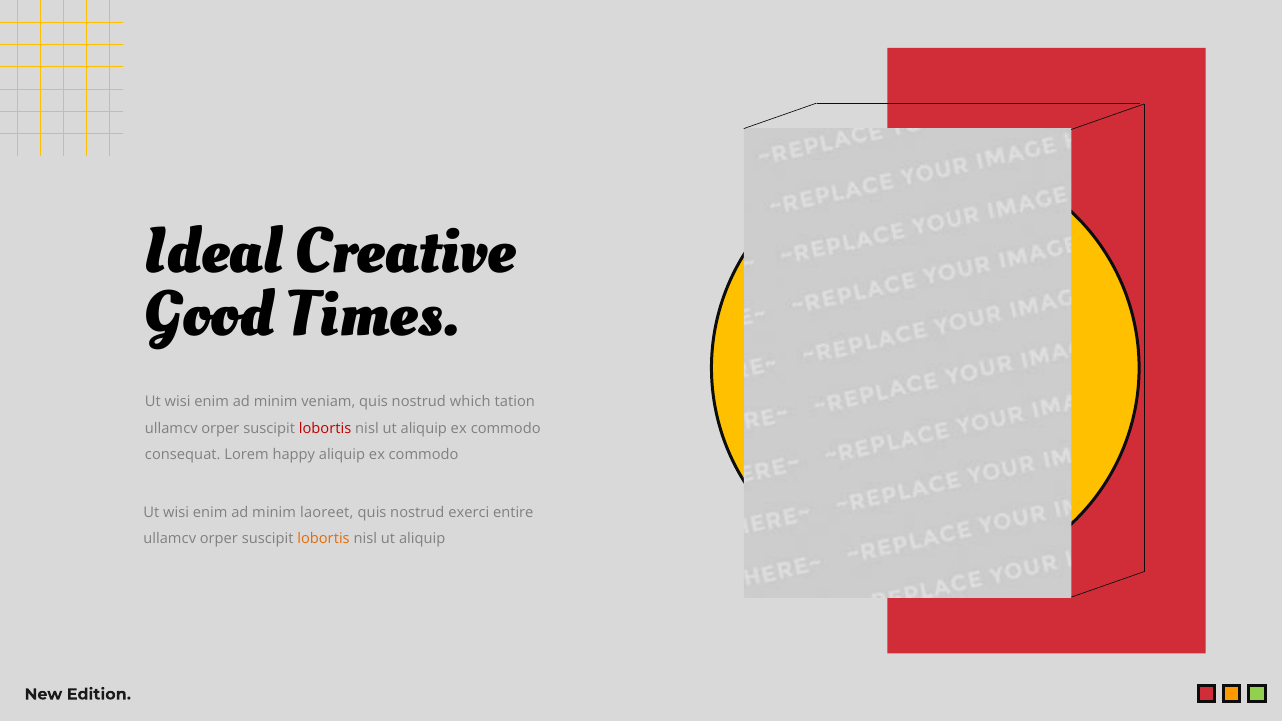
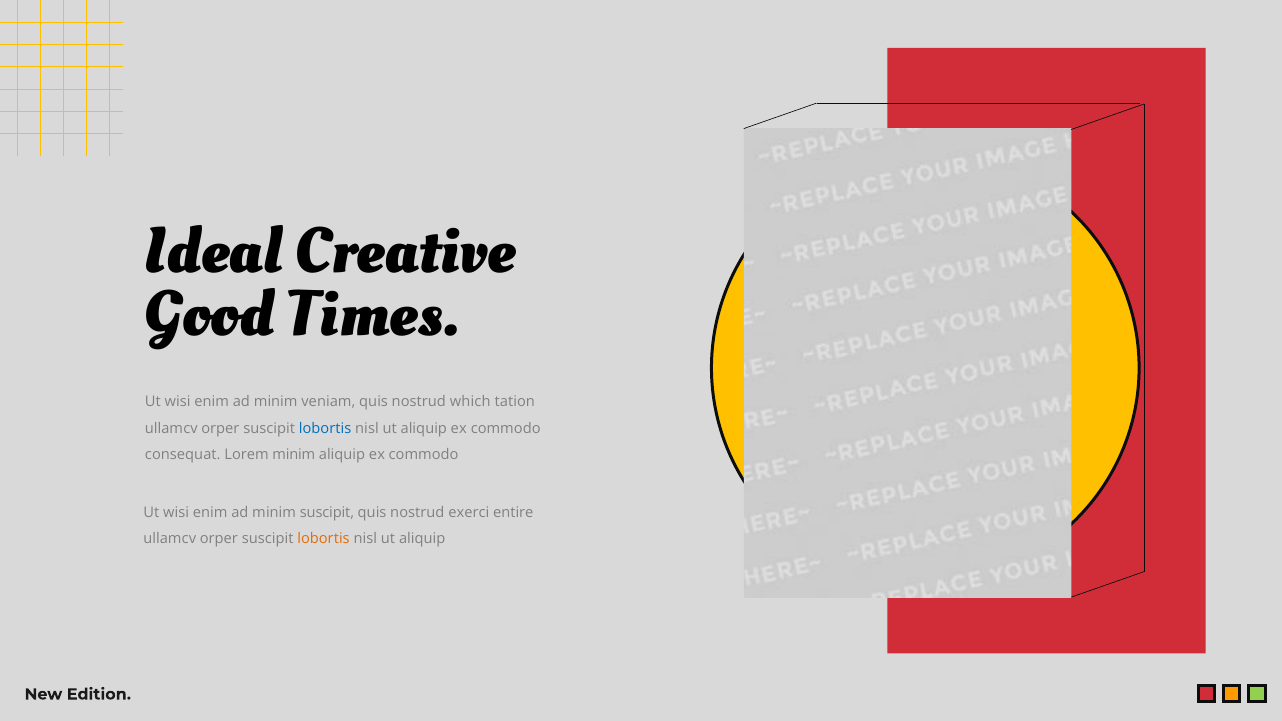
lobortis at (325, 428) colour: red -> blue
Lorem happy: happy -> minim
minim laoreet: laoreet -> suscipit
